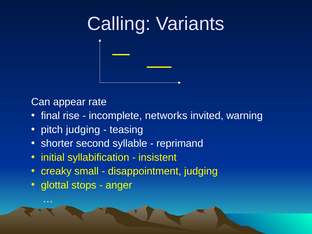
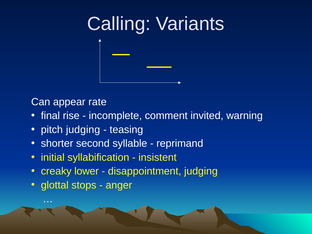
networks: networks -> comment
small: small -> lower
